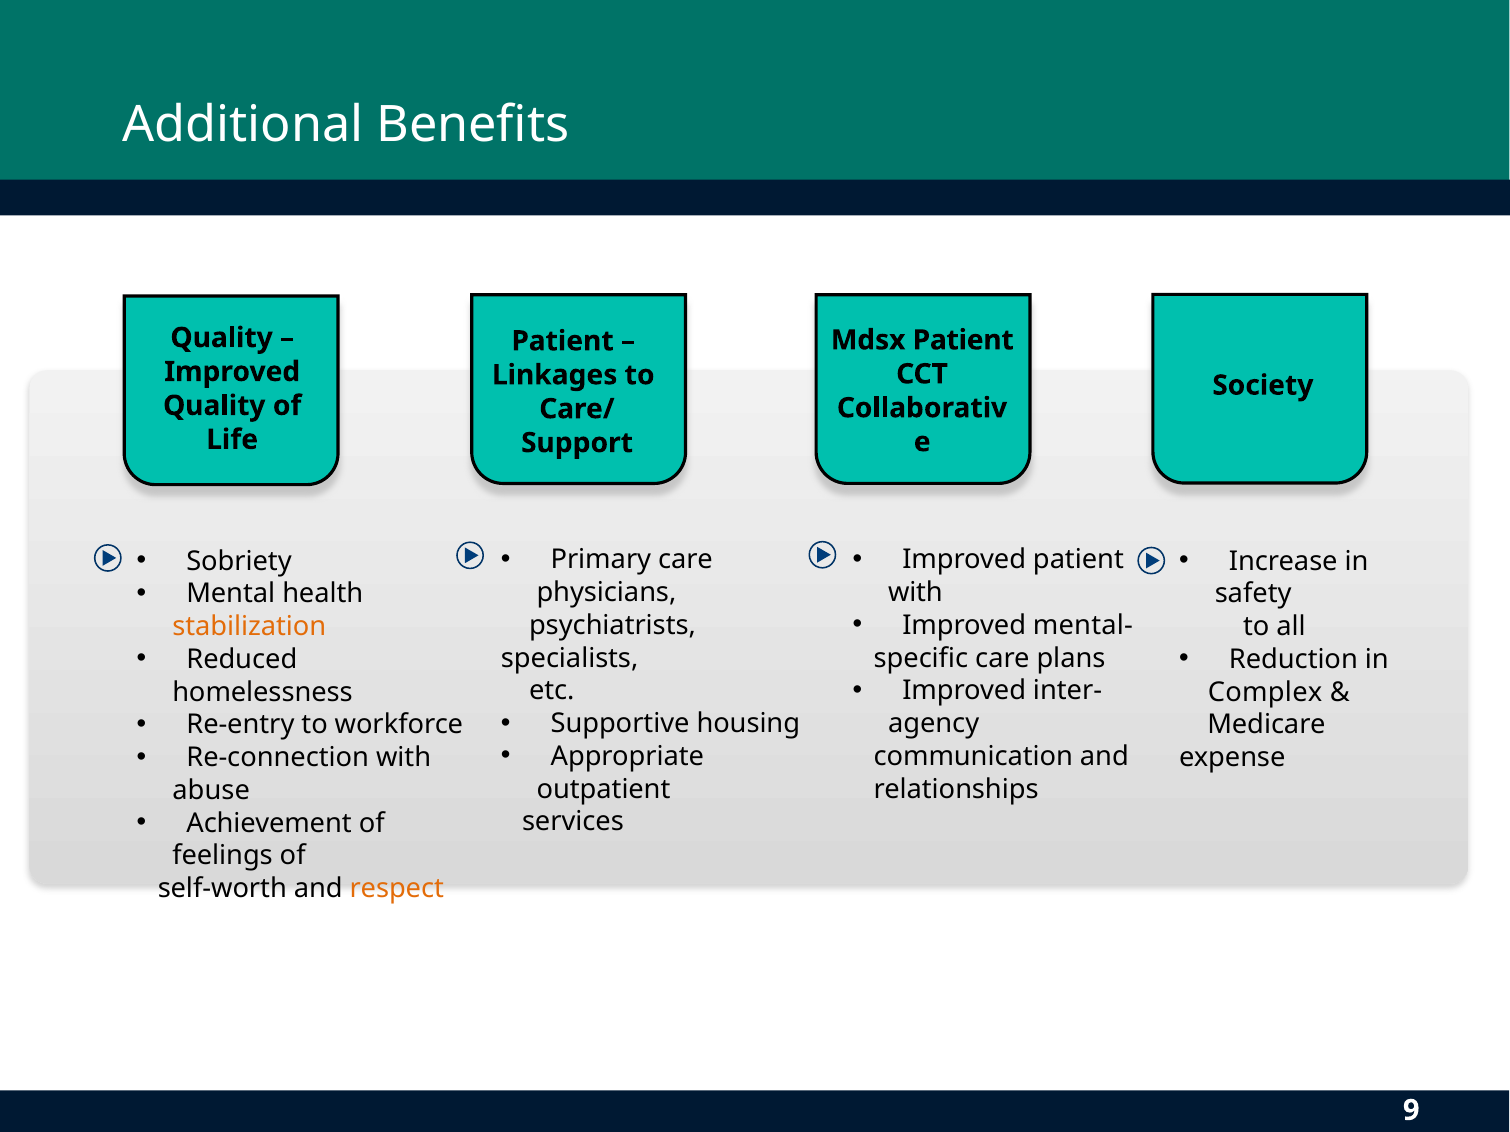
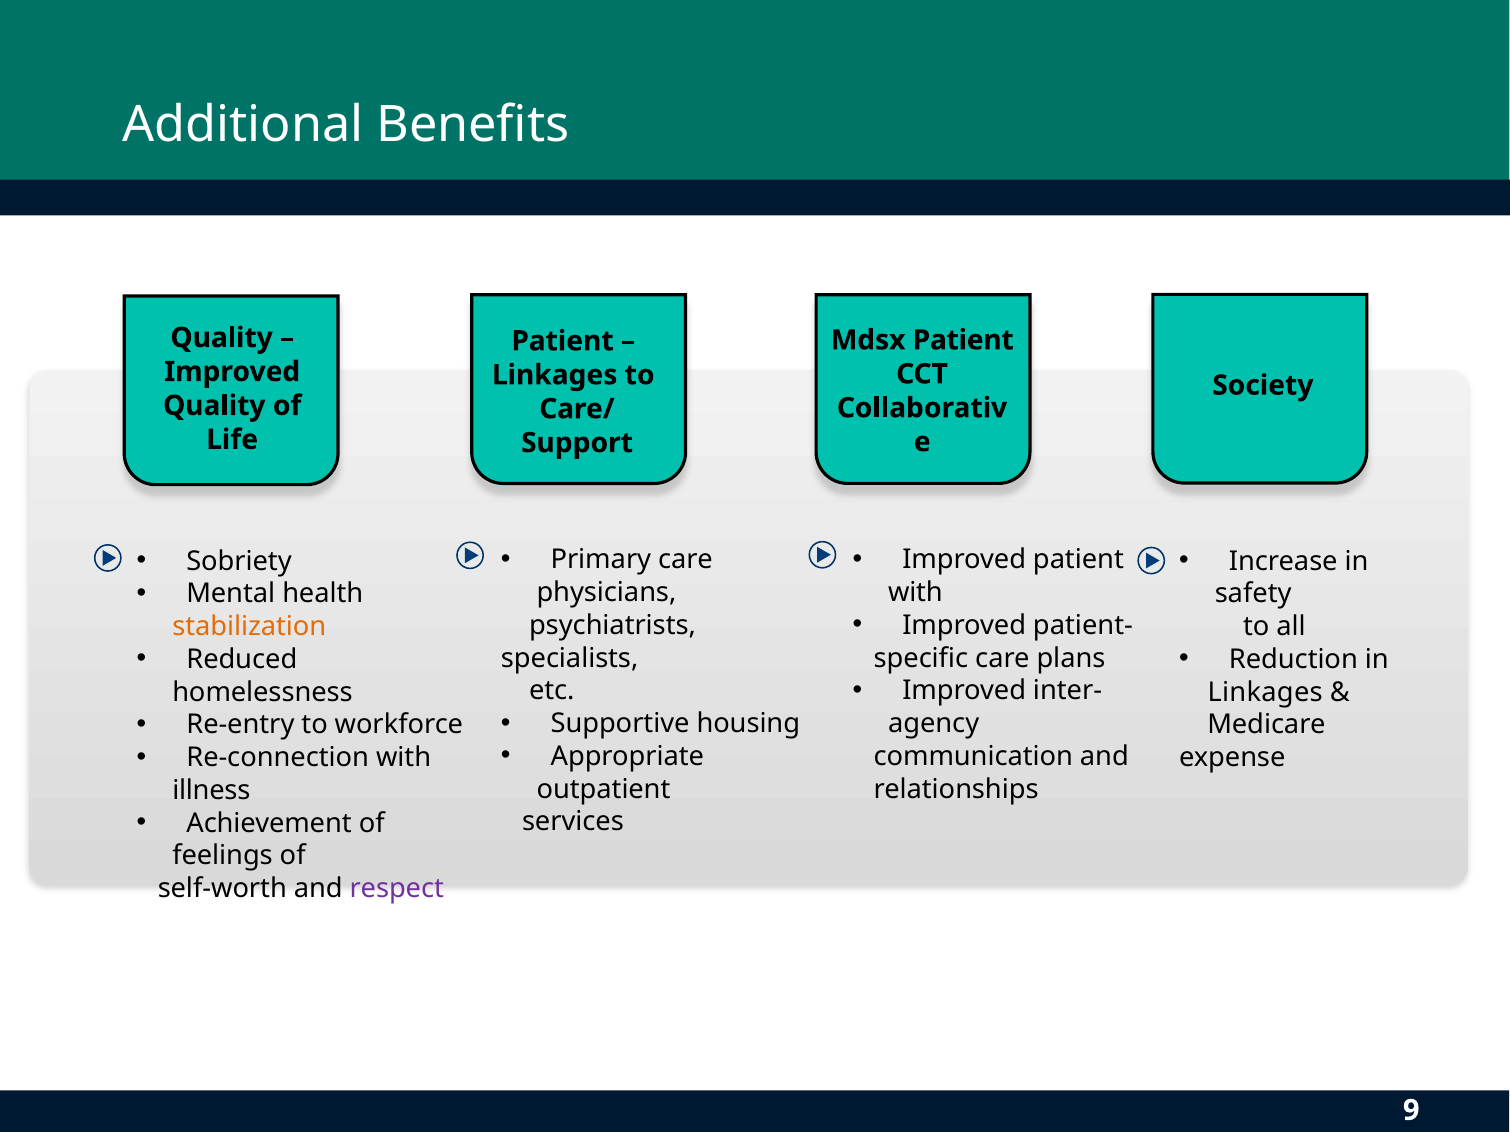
mental-: mental- -> patient-
Complex at (1265, 692): Complex -> Linkages
abuse: abuse -> illness
respect colour: orange -> purple
